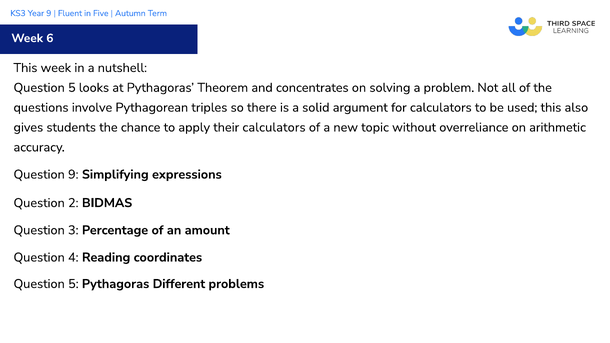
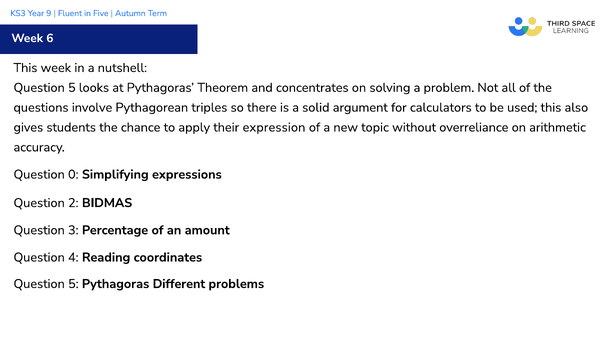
their calculators: calculators -> expression
Question 9: 9 -> 0
